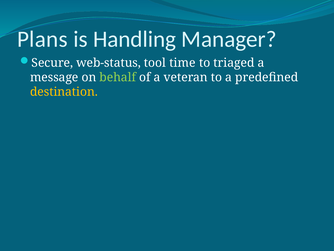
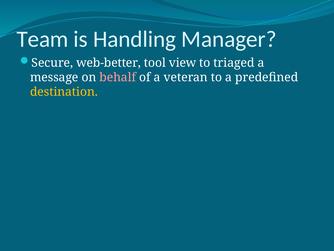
Plans: Plans -> Team
web-status: web-status -> web-better
time: time -> view
behalf colour: light green -> pink
